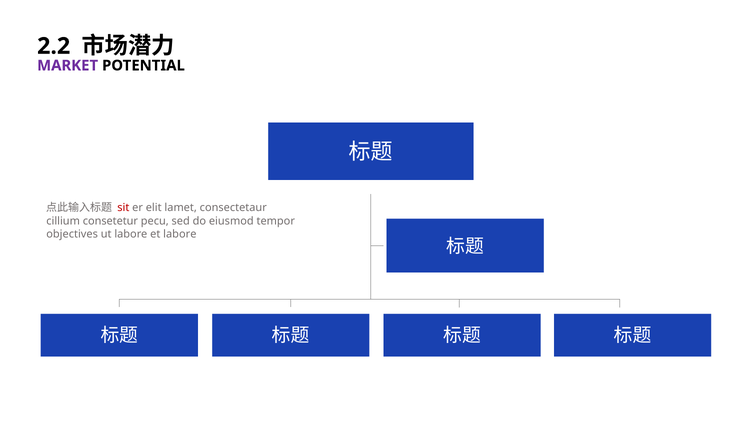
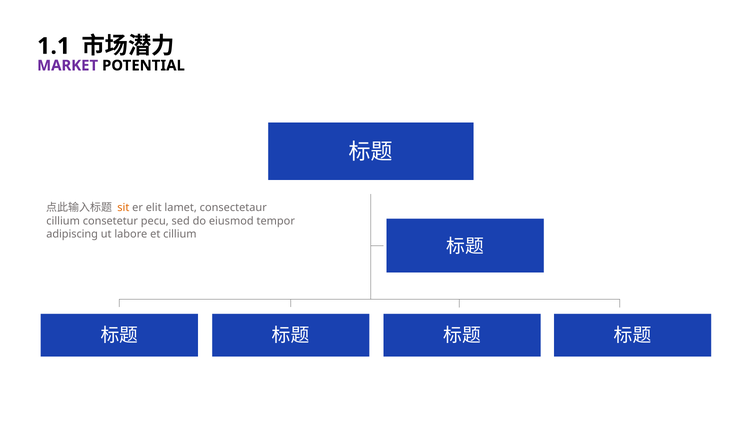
2.2: 2.2 -> 1.1
sit colour: red -> orange
objectives: objectives -> adipiscing
et labore: labore -> cillium
